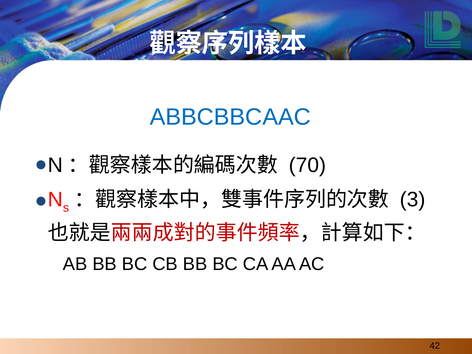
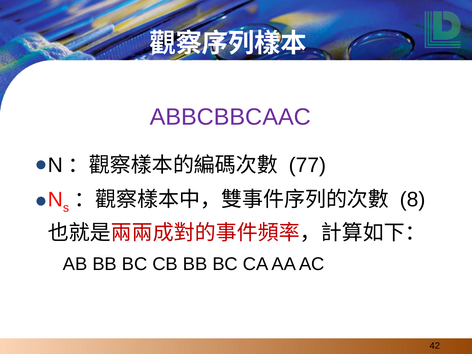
ABBCBBCAAC colour: blue -> purple
70: 70 -> 77
3: 3 -> 8
